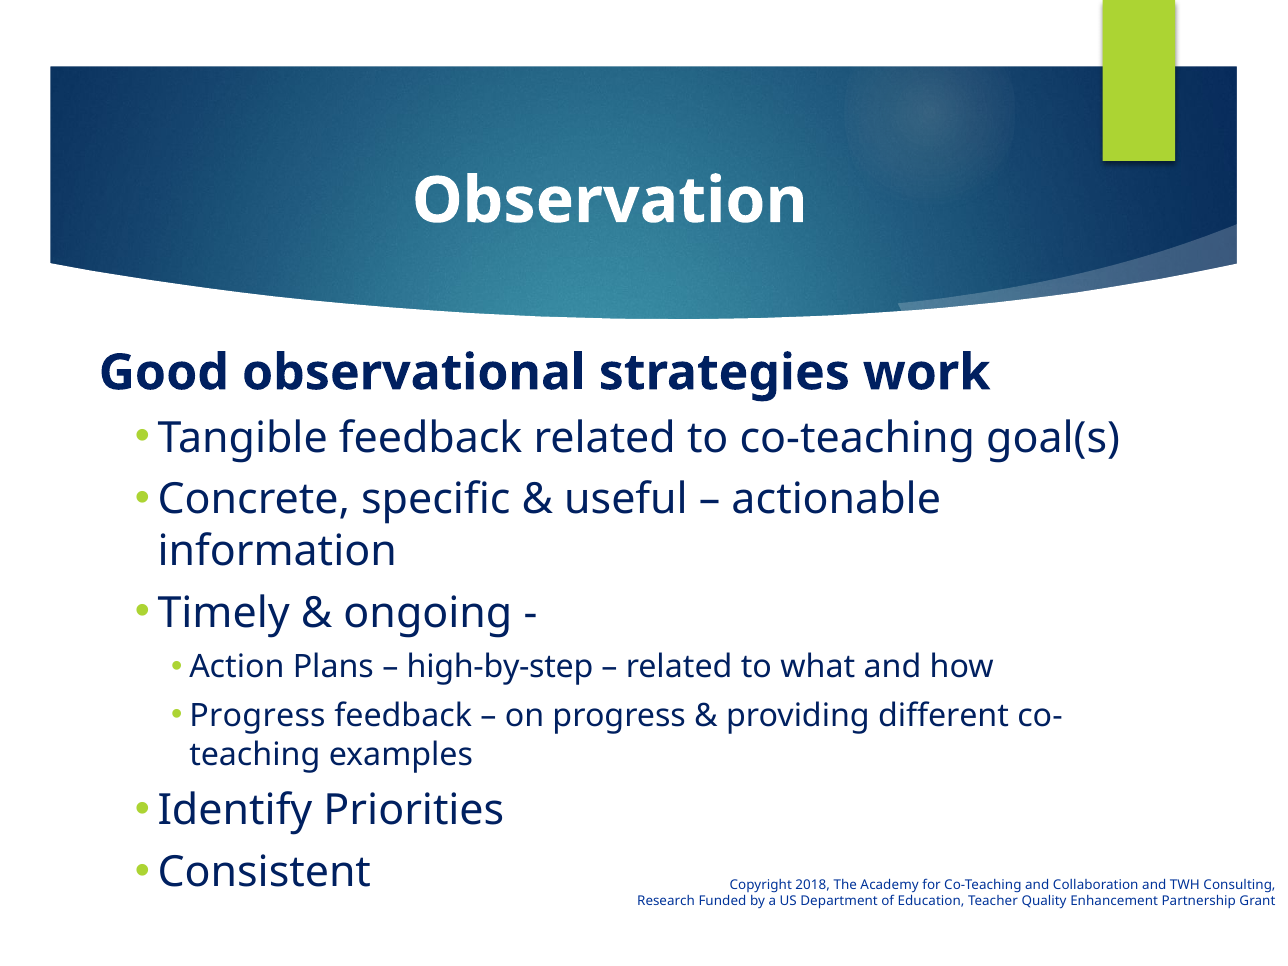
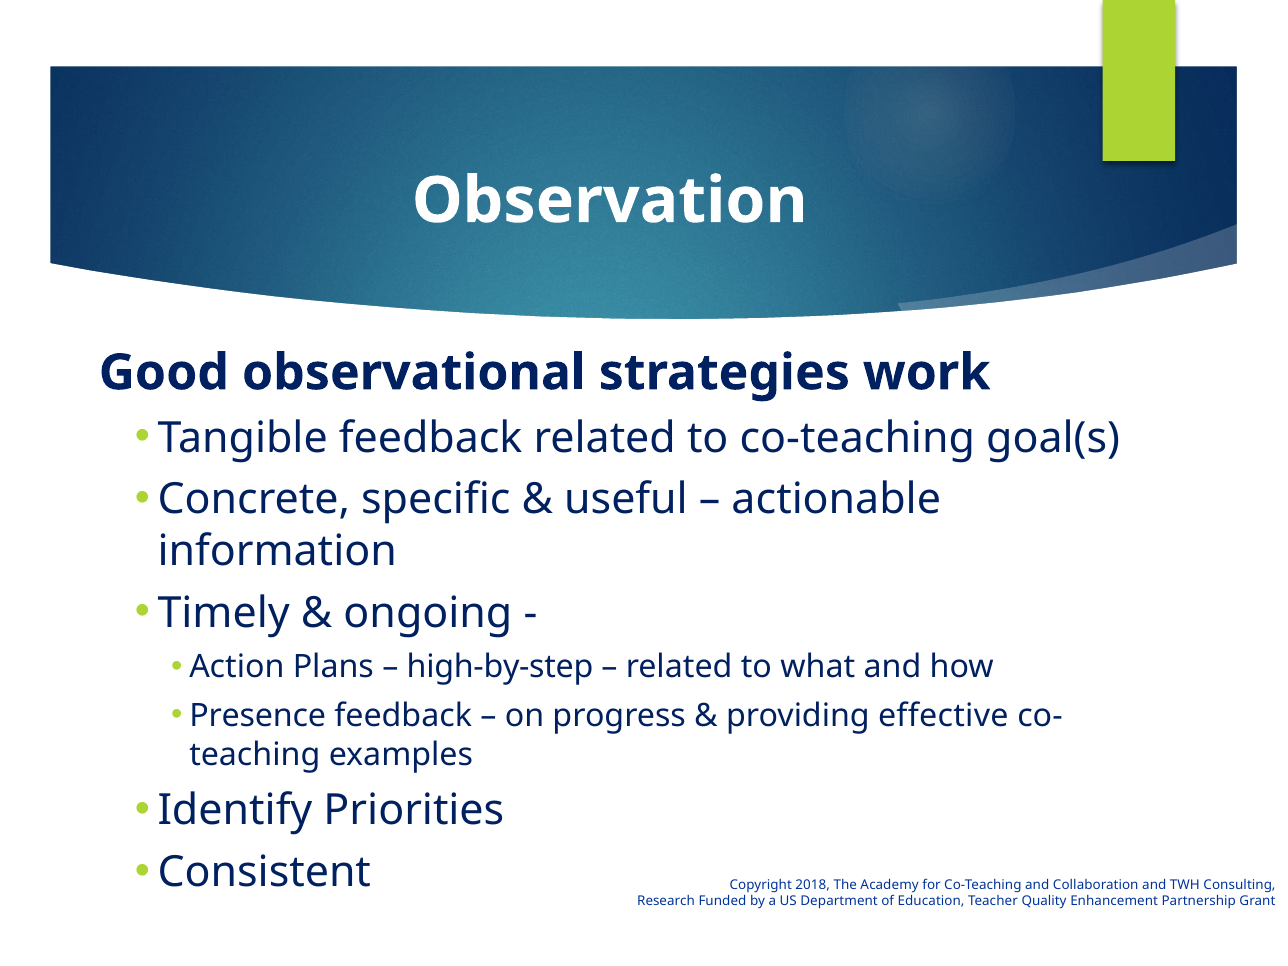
Progress at (257, 716): Progress -> Presence
different: different -> effective
